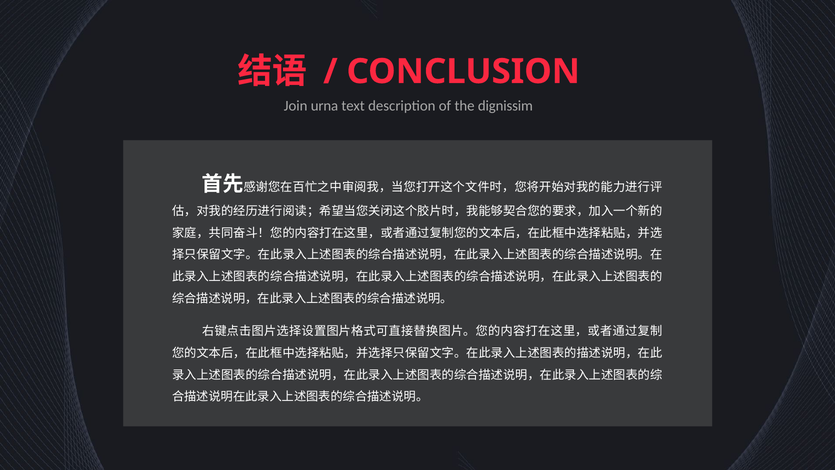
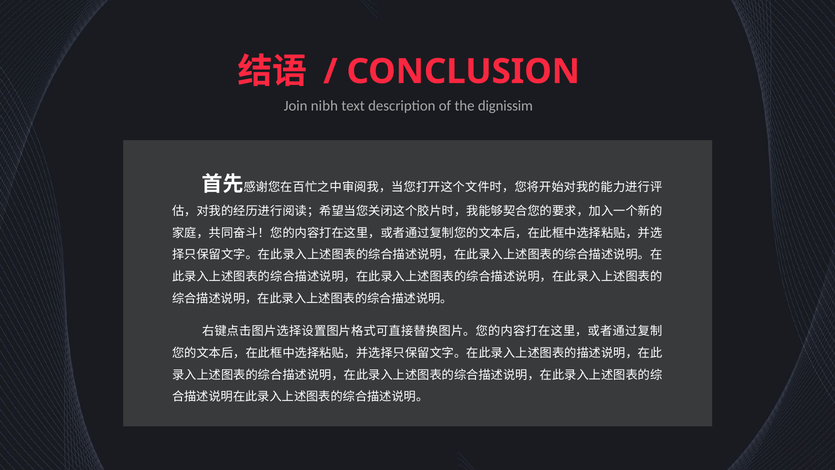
urna: urna -> nibh
